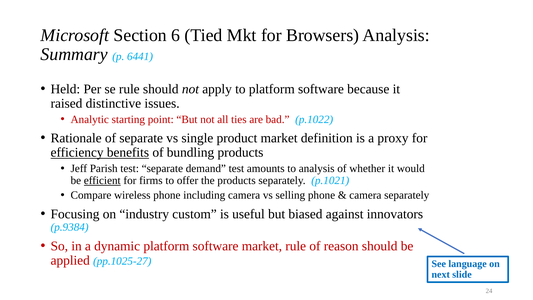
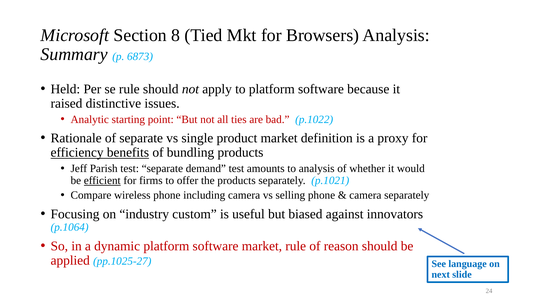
6: 6 -> 8
6441: 6441 -> 6873
p.9384: p.9384 -> p.1064
